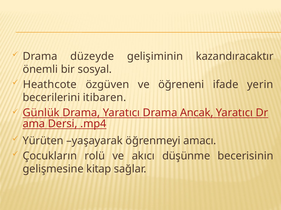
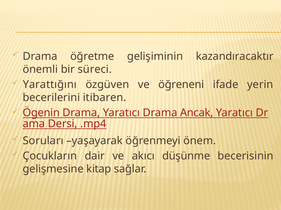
düzeyde: düzeyde -> öğretme
sosyal: sosyal -> süreci
Heathcote: Heathcote -> Yarattığını
Günlük: Günlük -> Ögenin
Yürüten: Yürüten -> Soruları
amacı: amacı -> önem
rolü: rolü -> dair
